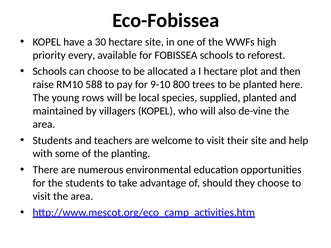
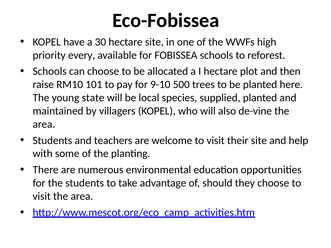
588: 588 -> 101
800: 800 -> 500
rows: rows -> state
